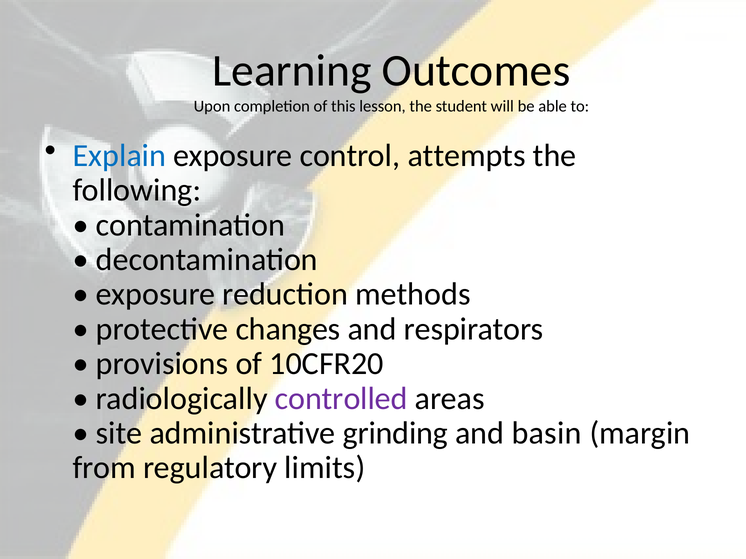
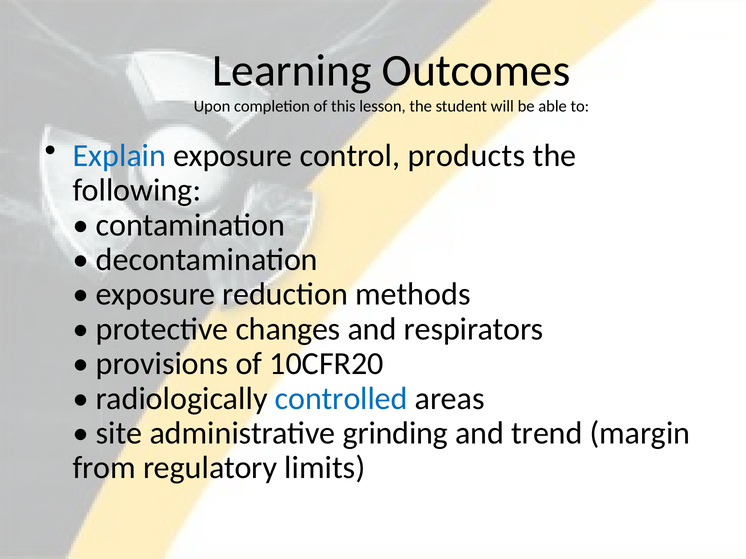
attempts: attempts -> products
controlled colour: purple -> blue
basin: basin -> trend
